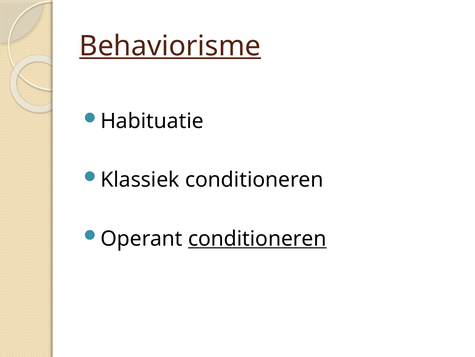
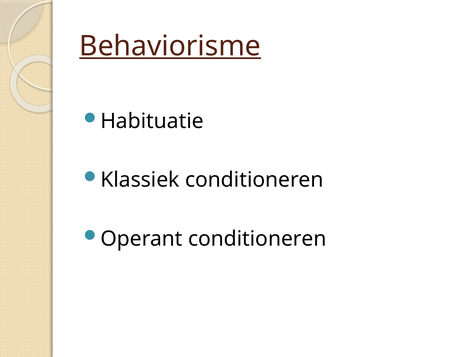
conditioneren at (257, 238) underline: present -> none
